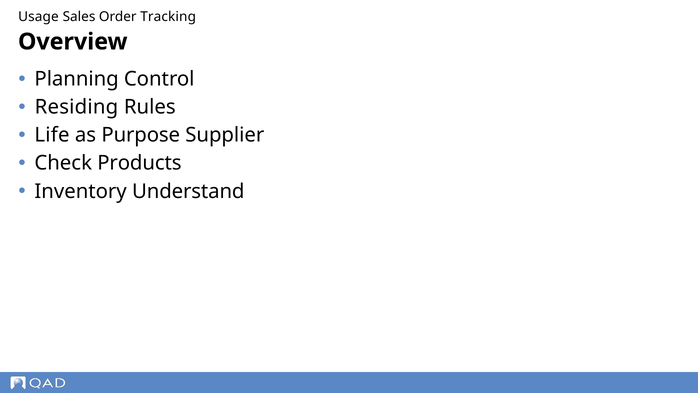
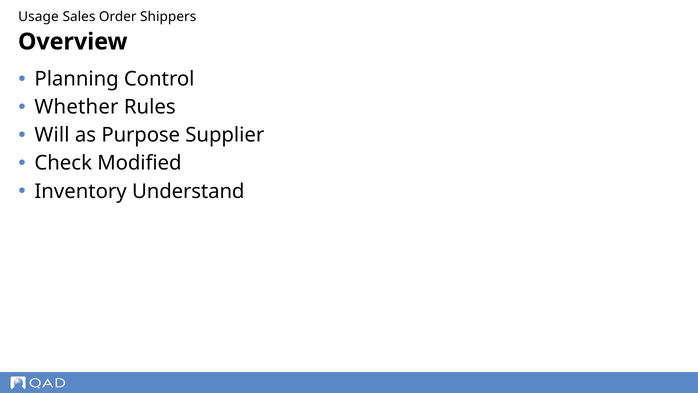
Tracking: Tracking -> Shippers
Residing: Residing -> Whether
Life: Life -> Will
Products: Products -> Modified
